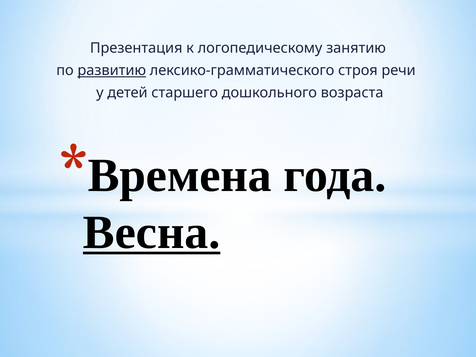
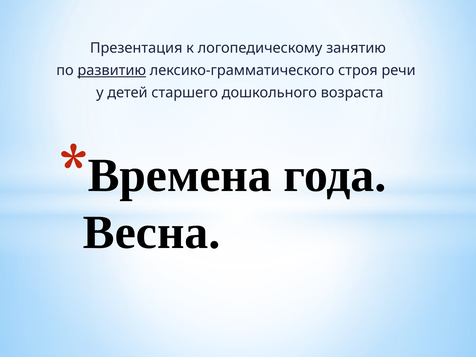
Весна underline: present -> none
